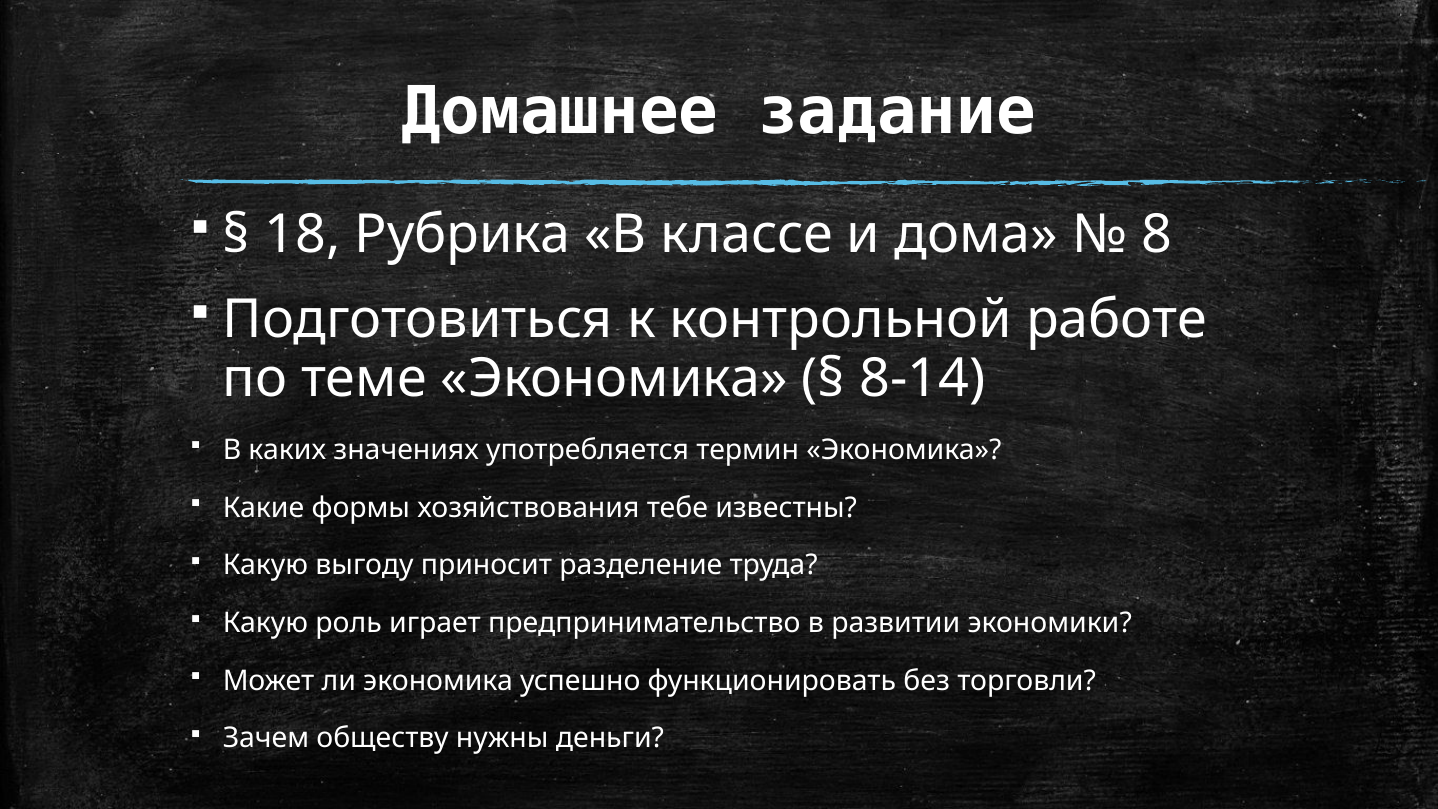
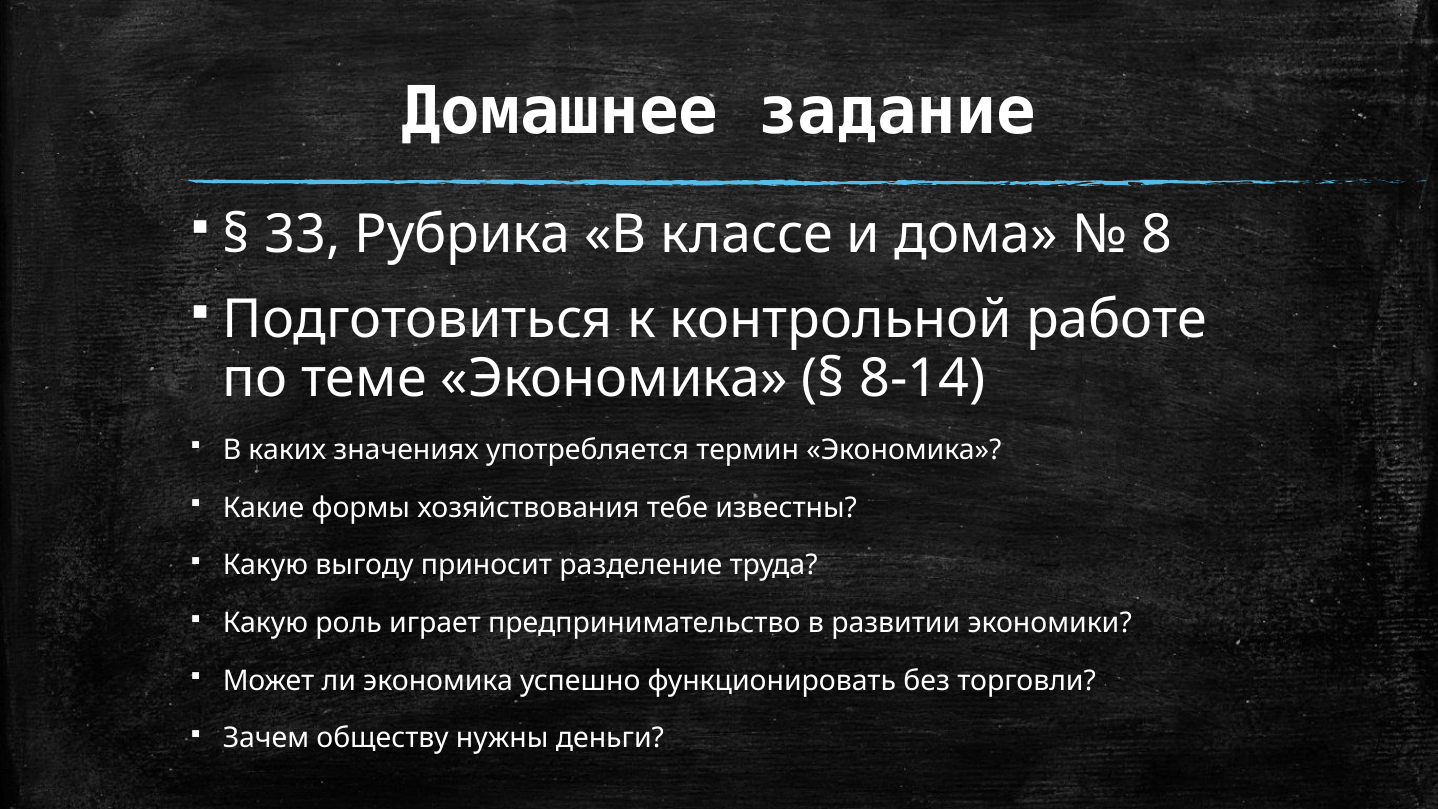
18: 18 -> 33
